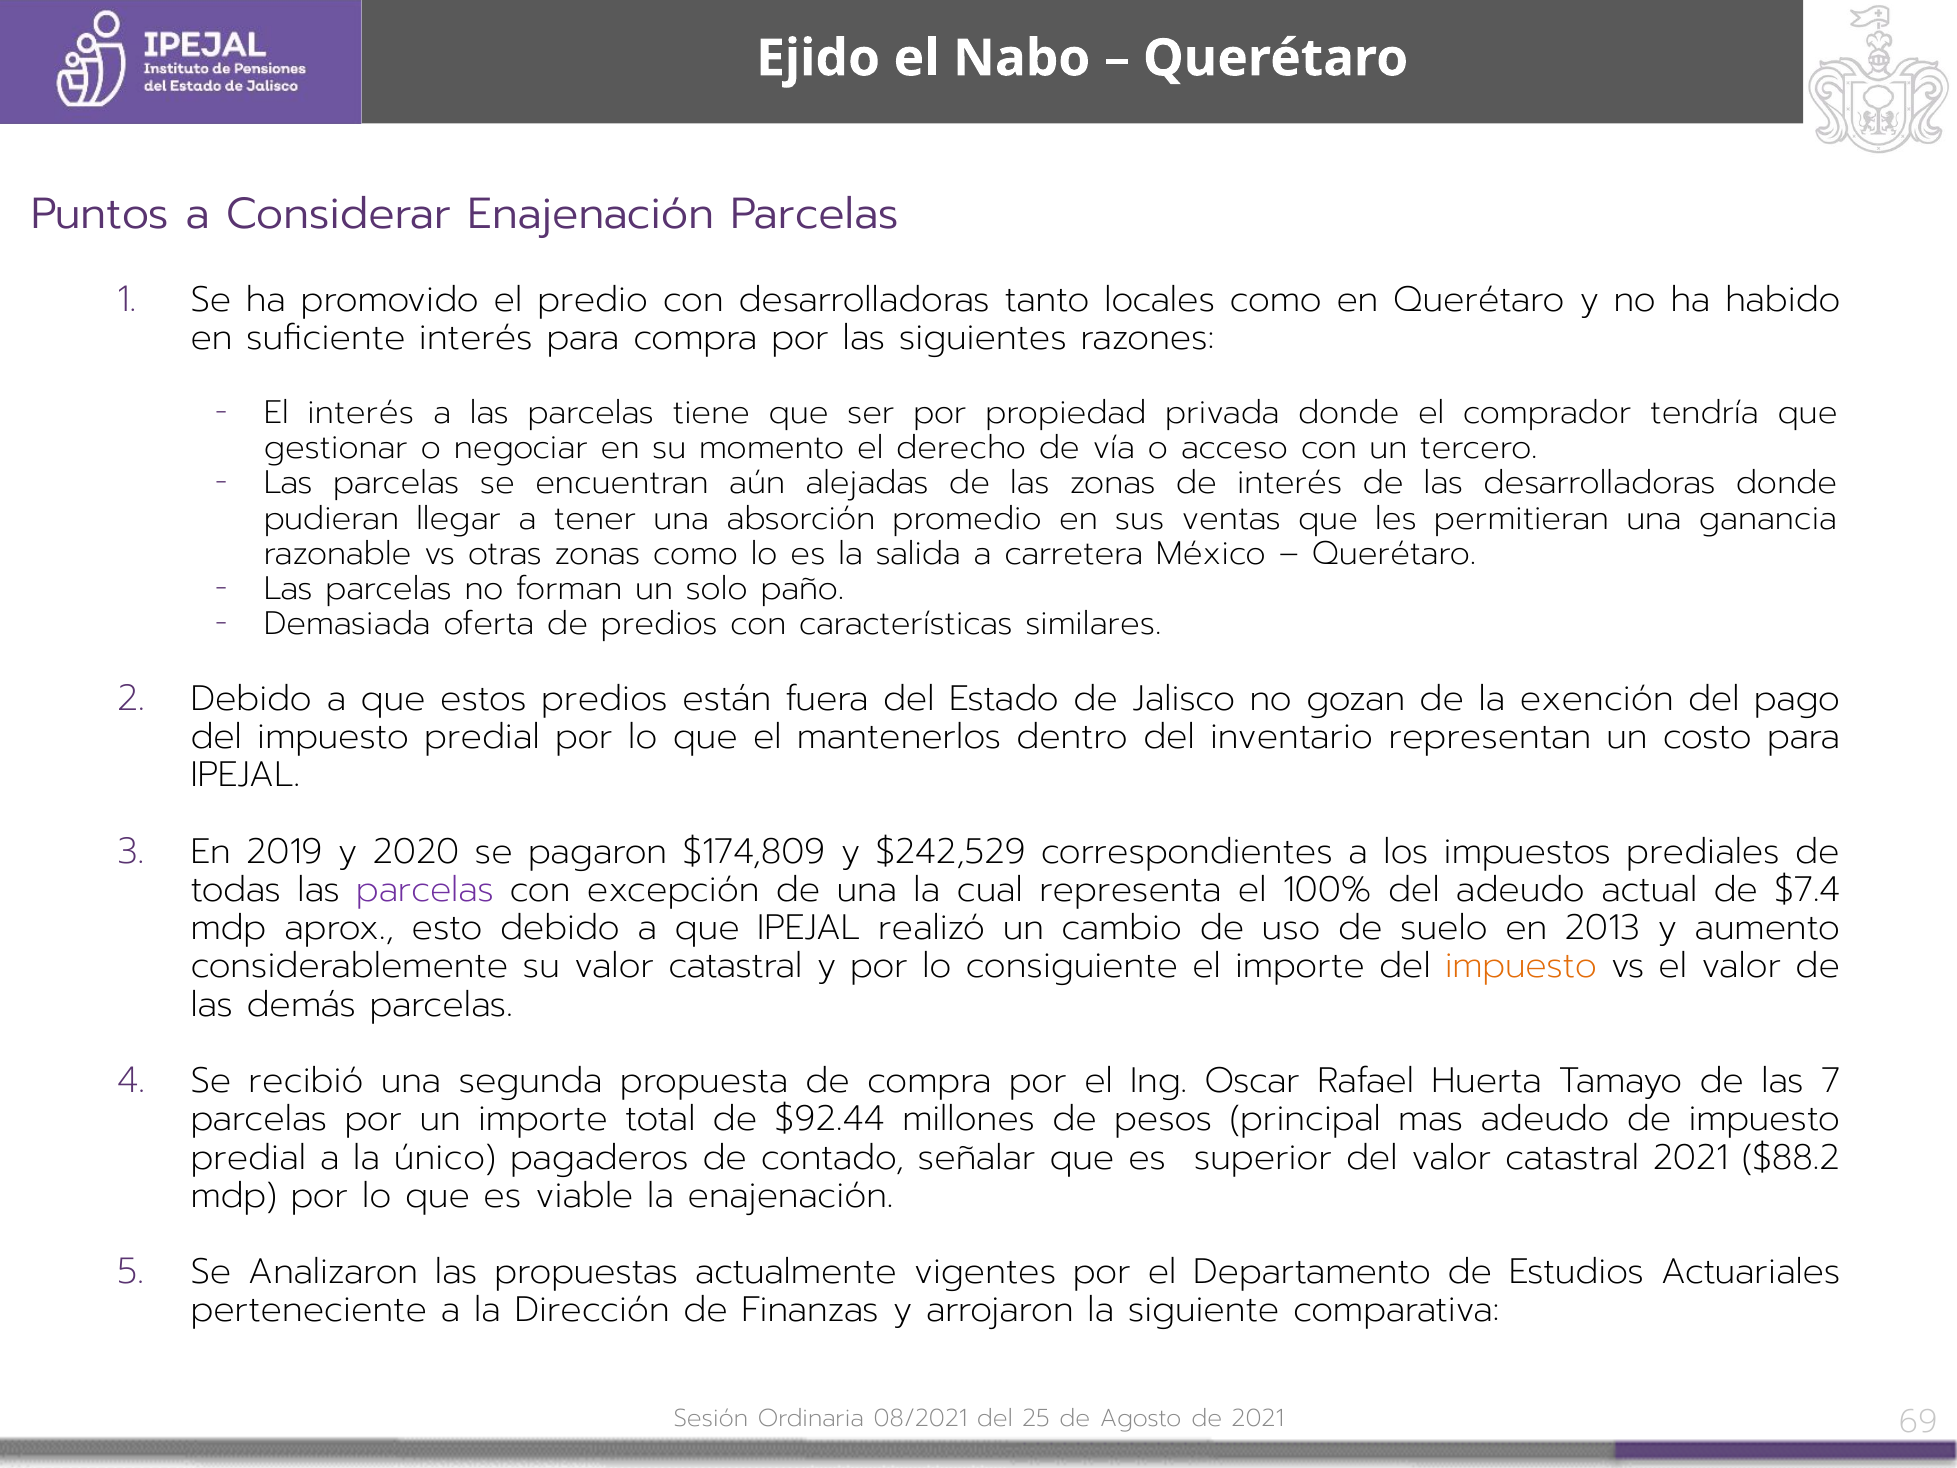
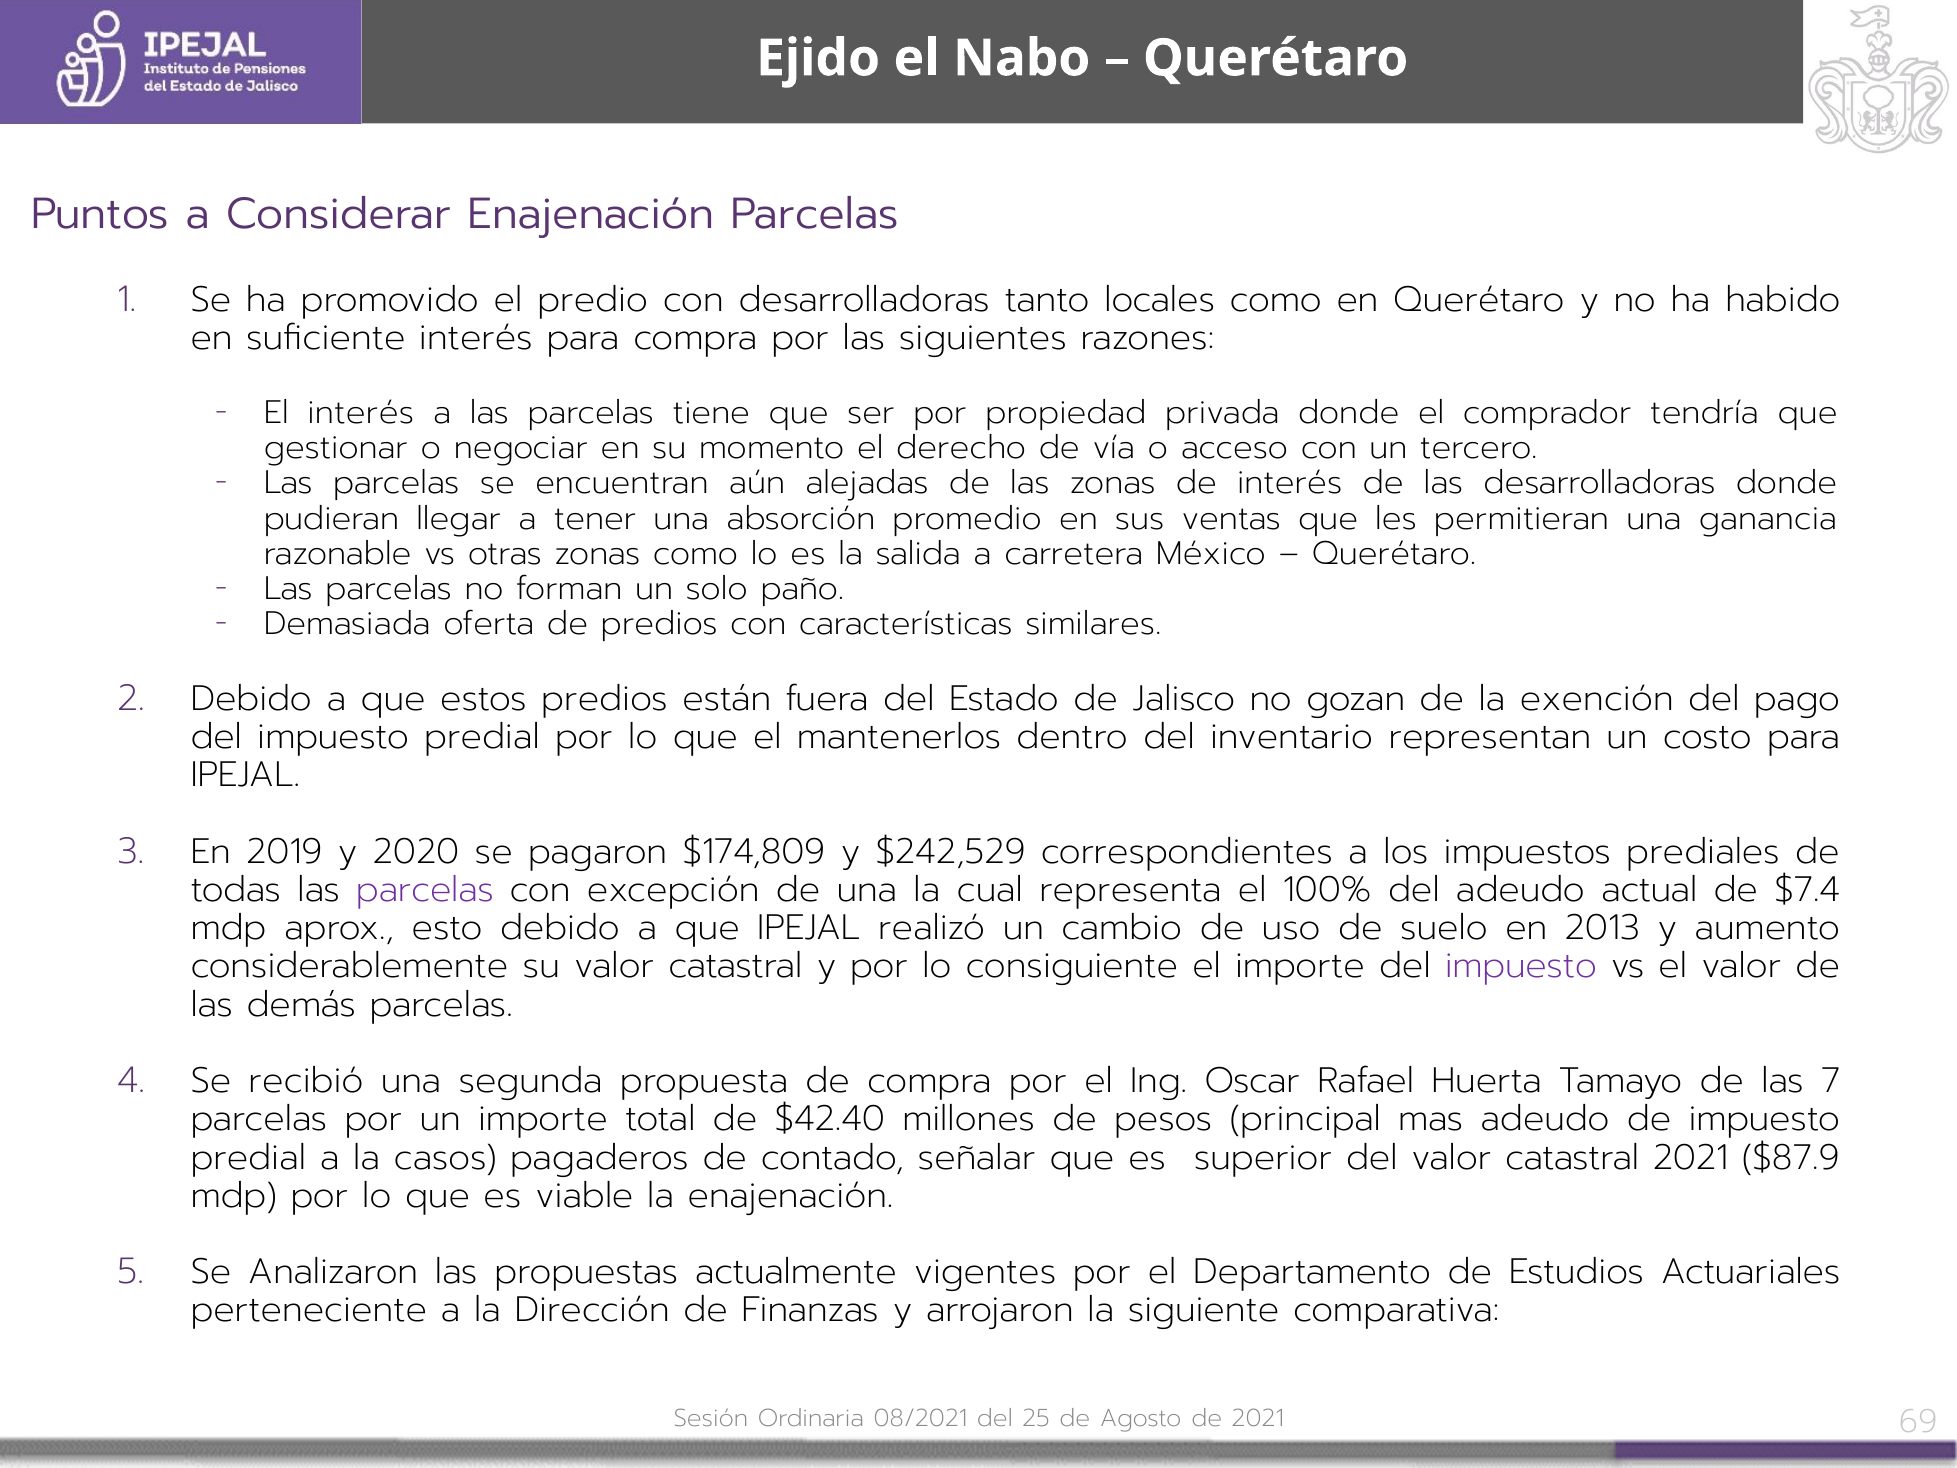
impuesto at (1521, 966) colour: orange -> purple
$92.44: $92.44 -> $42.40
único: único -> casos
$88.2: $88.2 -> $87.9
